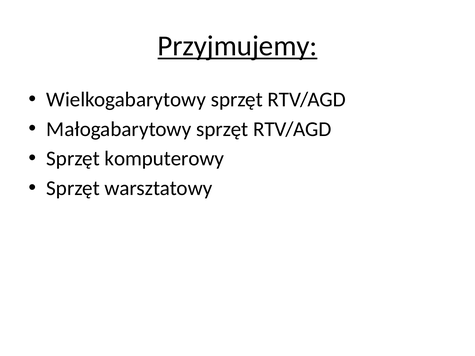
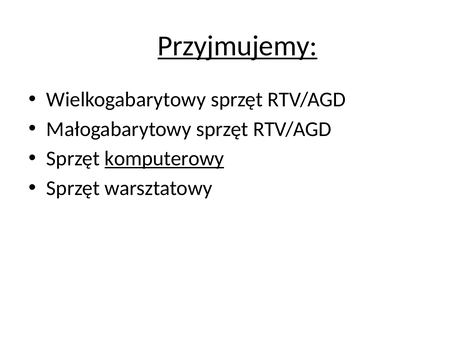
komputerowy underline: none -> present
